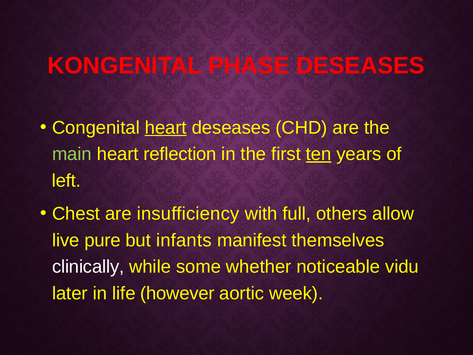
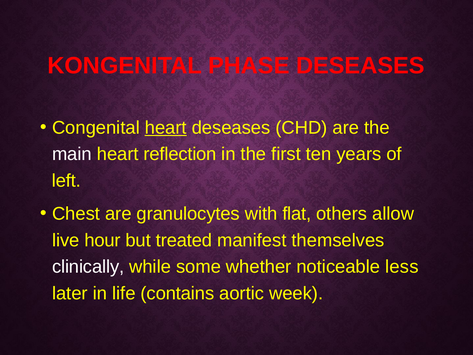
main colour: light green -> white
ten underline: present -> none
insufficiency: insufficiency -> granulocytes
full: full -> flat
pure: pure -> hour
infants: infants -> treated
vidu: vidu -> less
however: however -> contains
